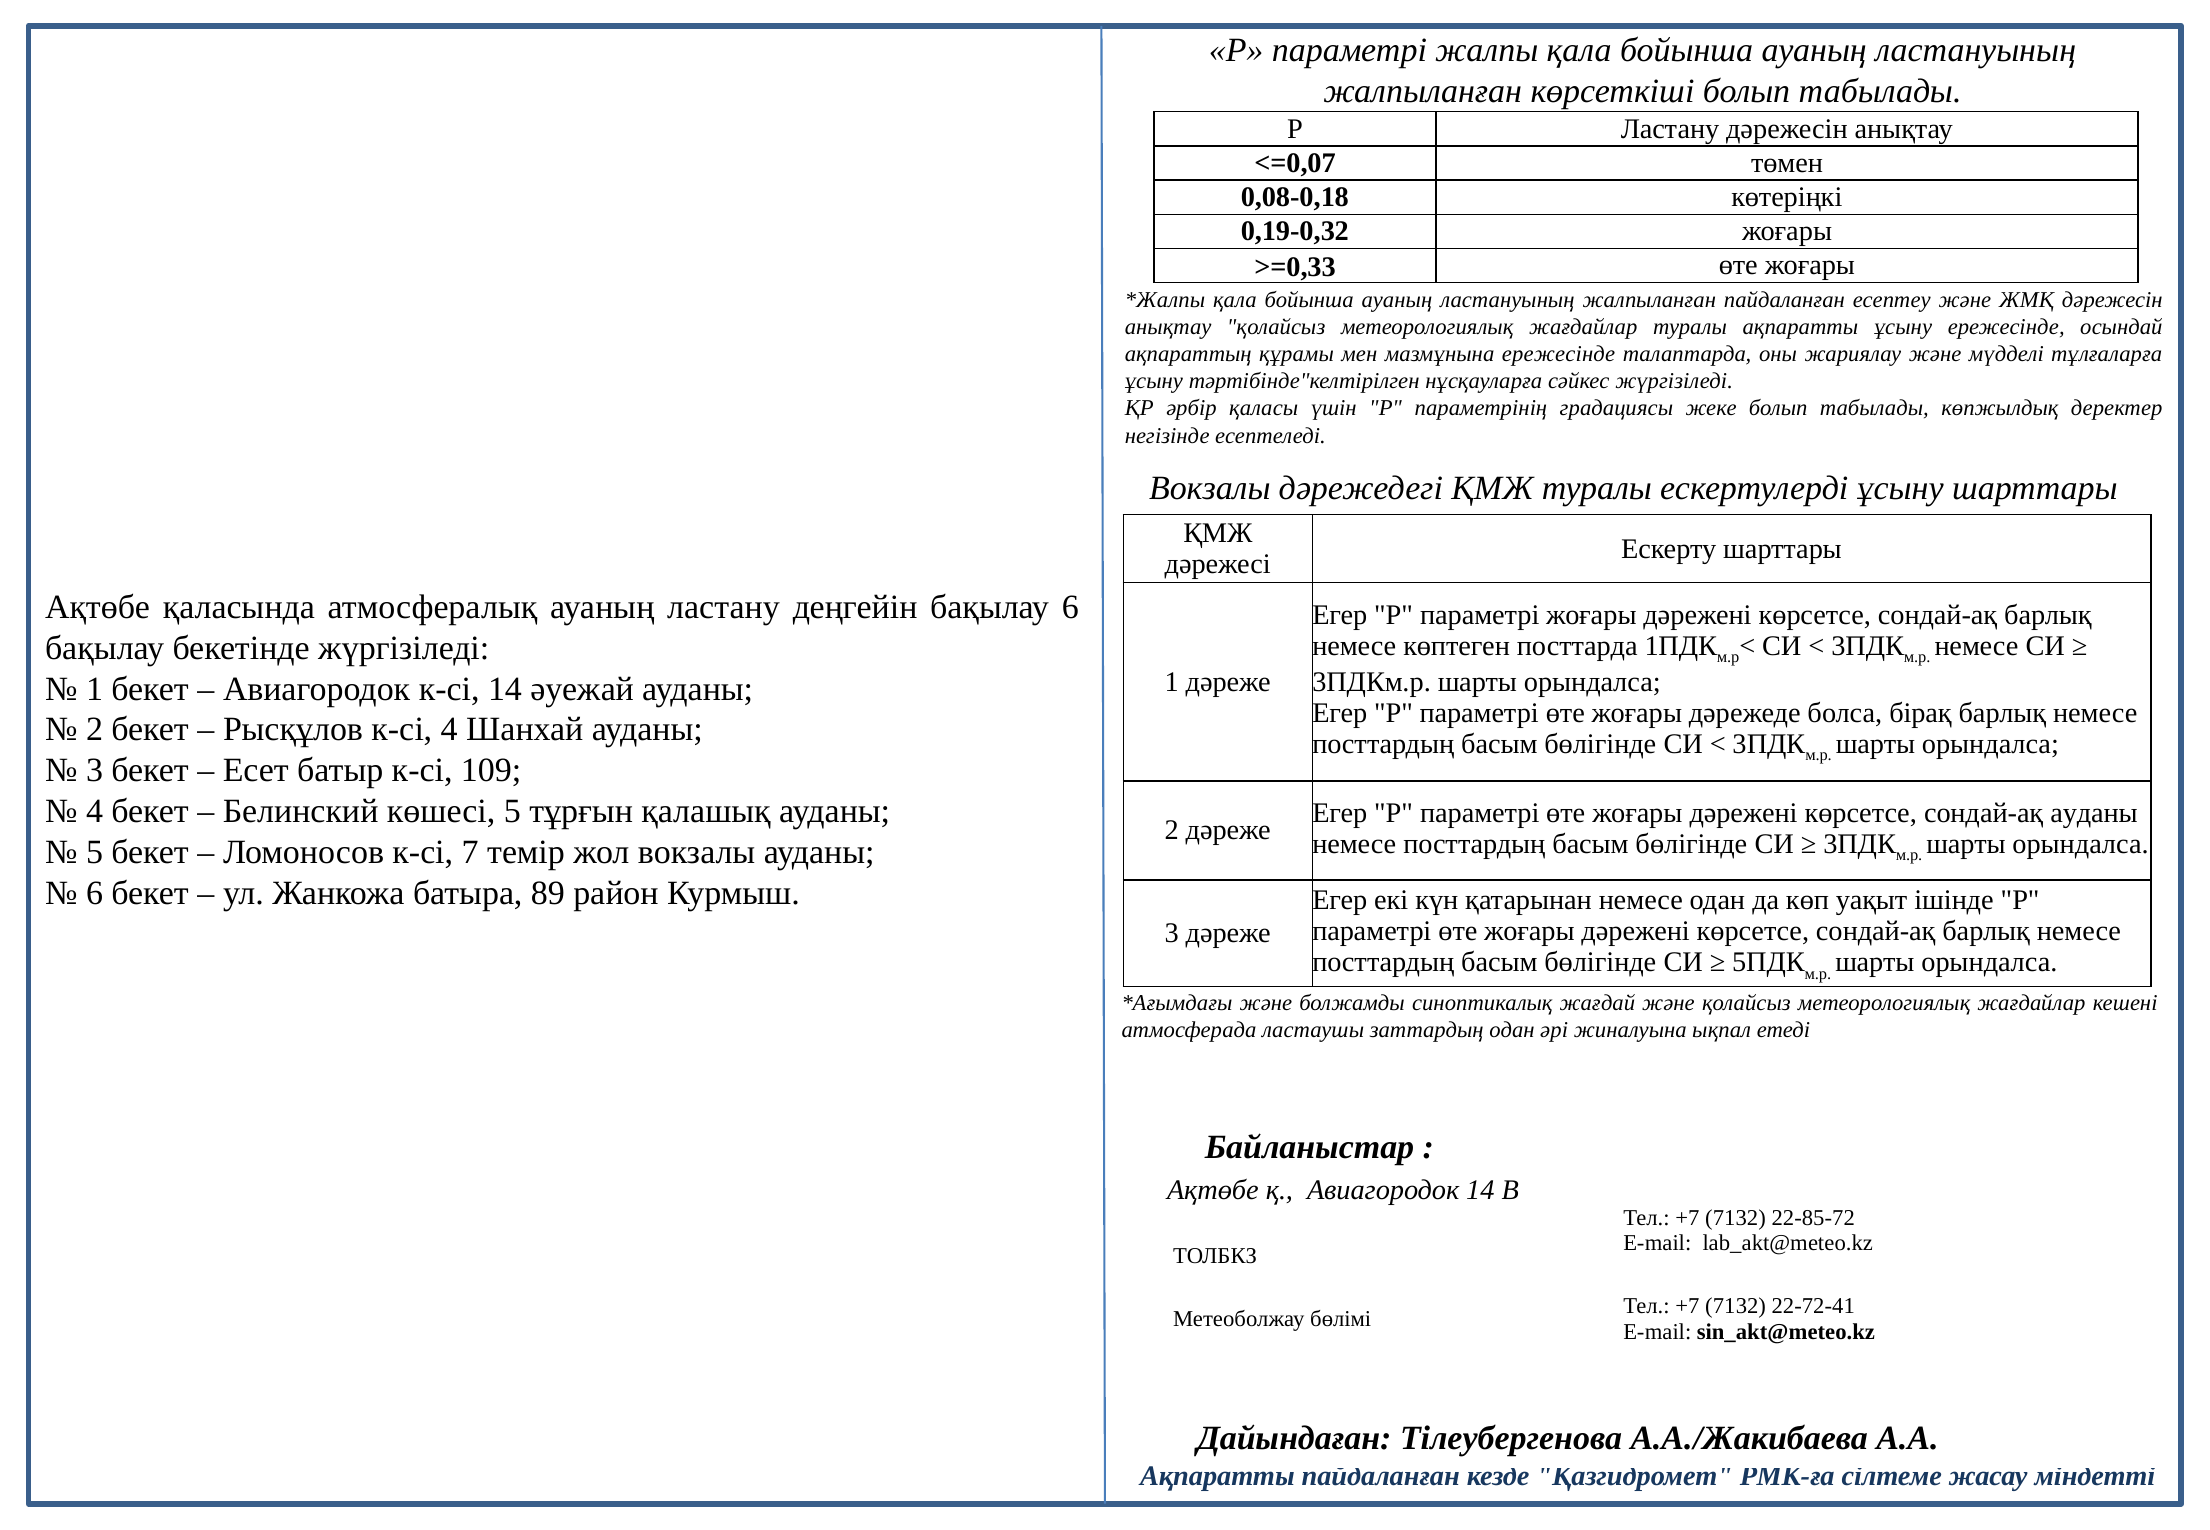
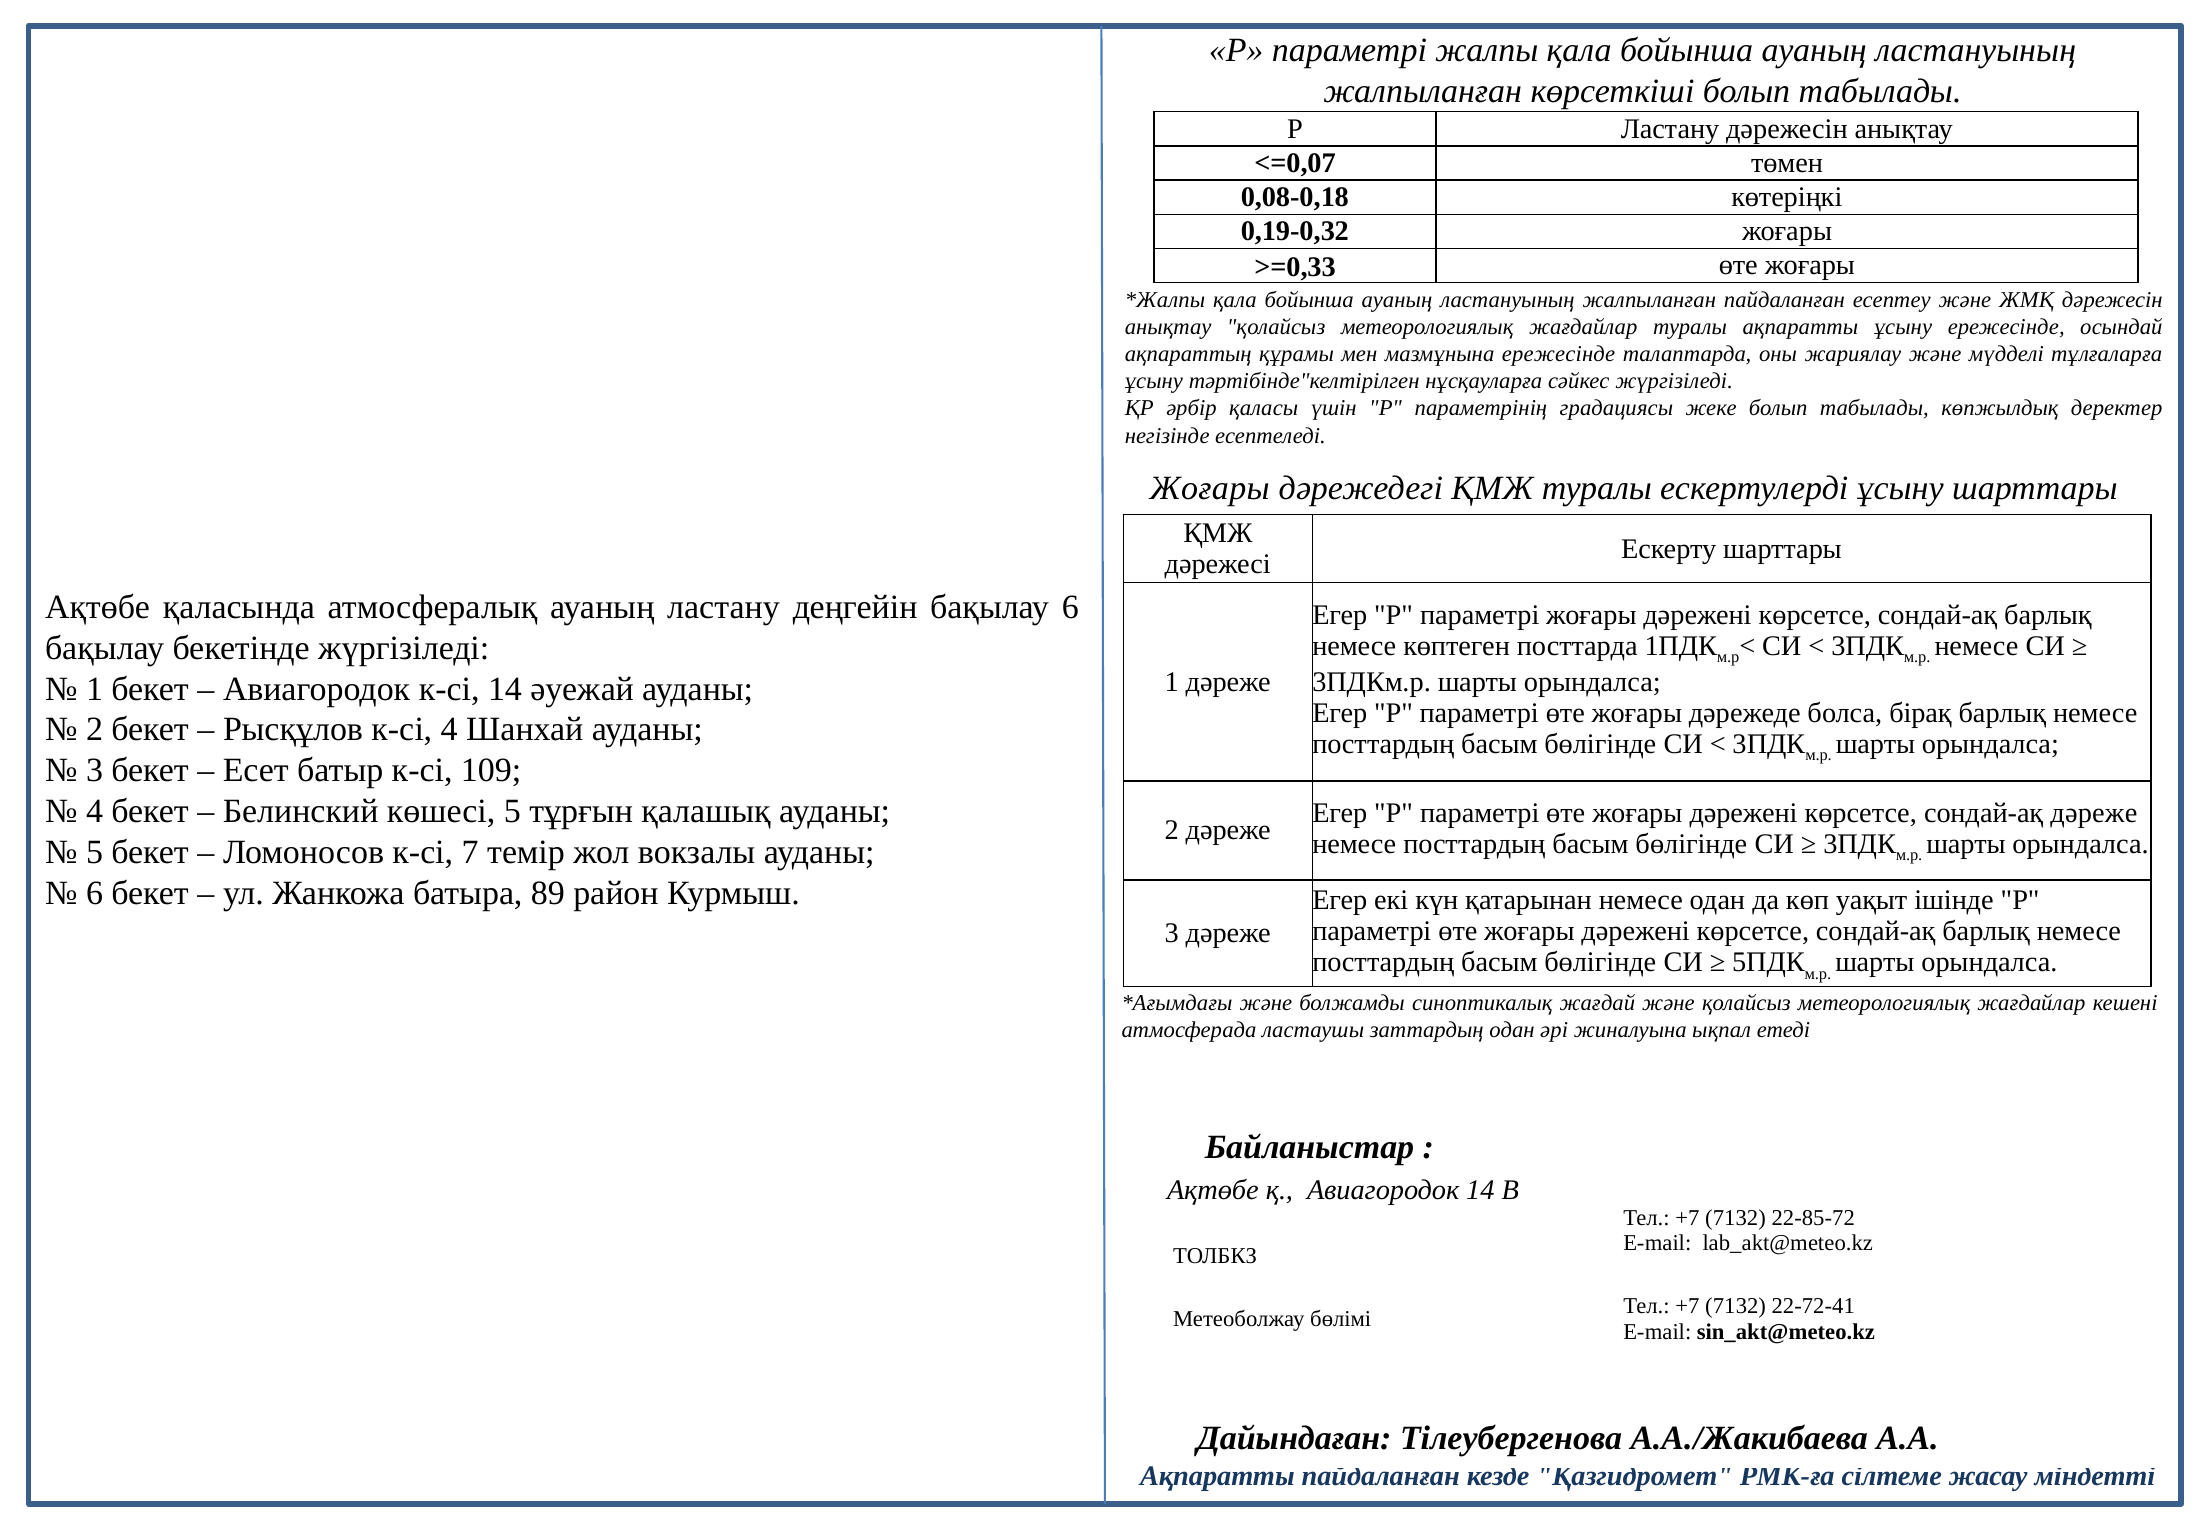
Вокзалы at (1210, 488): Вокзалы -> Жоғары
сондай-ақ ауданы: ауданы -> дәреже
